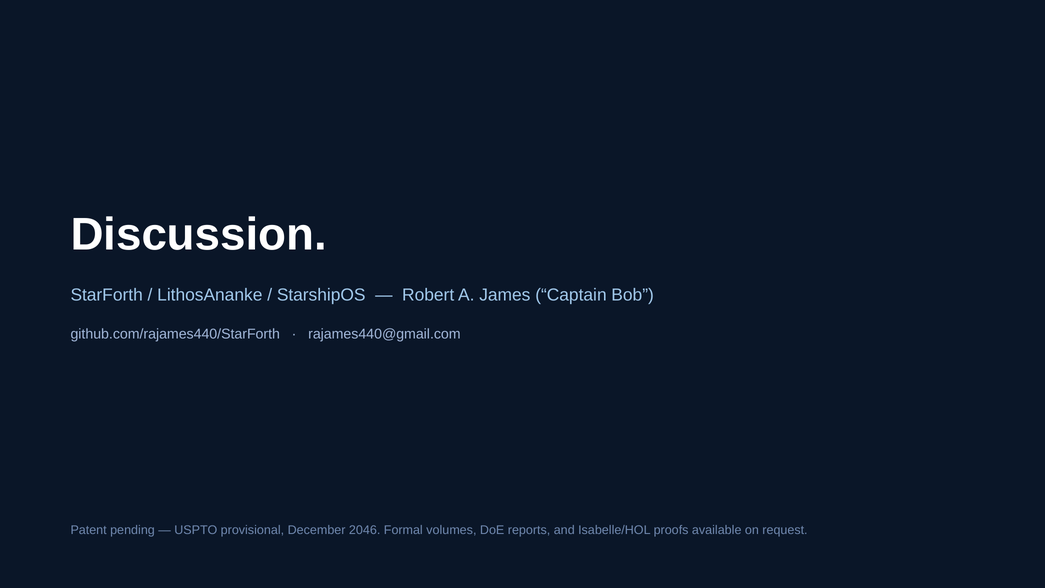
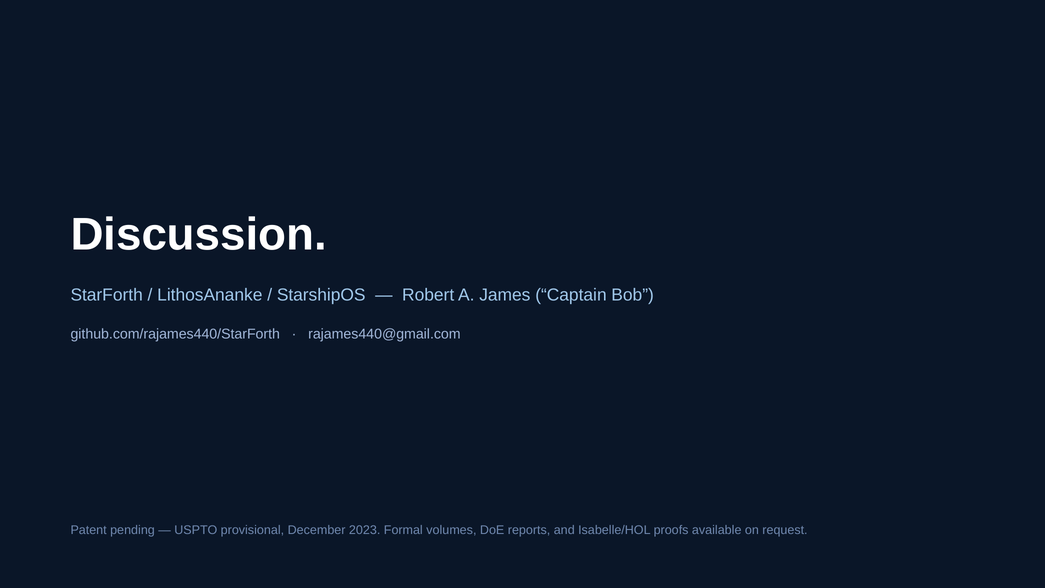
2046: 2046 -> 2023
